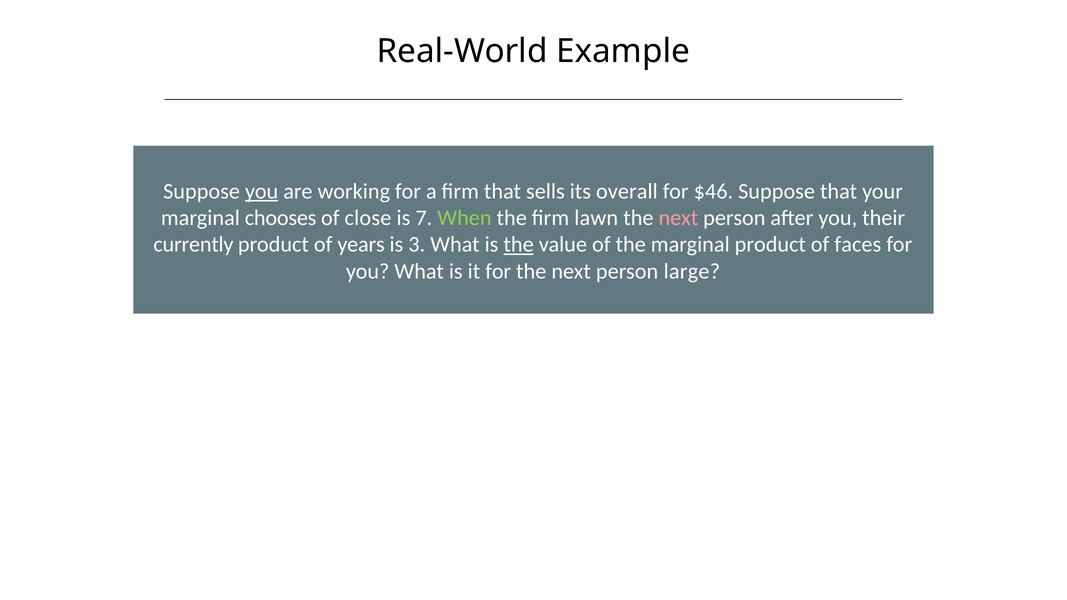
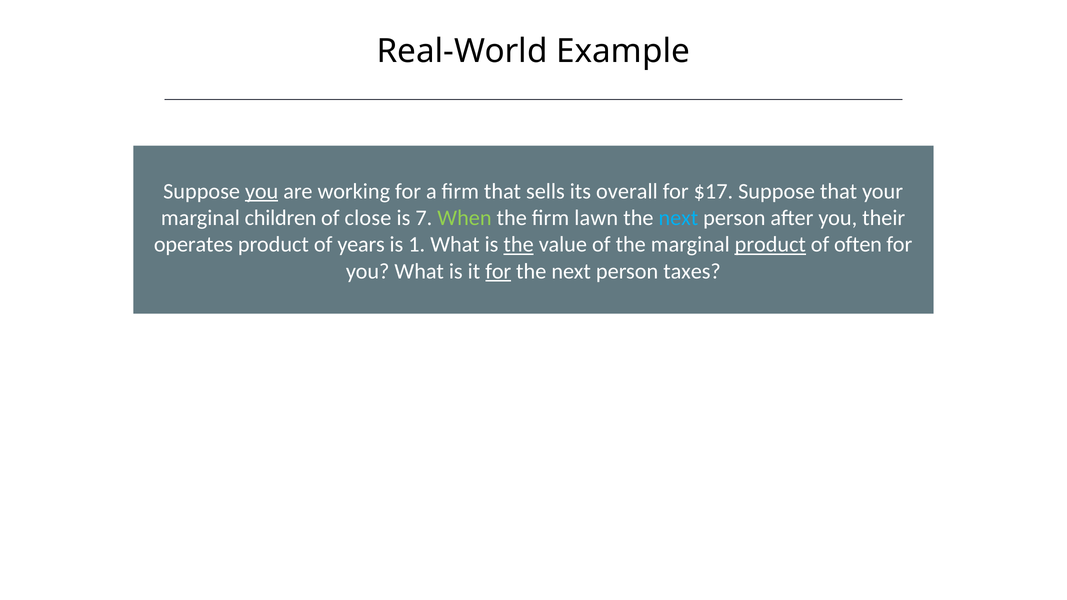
$46: $46 -> $17
chooses: chooses -> children
next at (678, 218) colour: pink -> light blue
currently: currently -> operates
3: 3 -> 1
product at (770, 245) underline: none -> present
faces: faces -> often
for at (498, 271) underline: none -> present
large: large -> taxes
